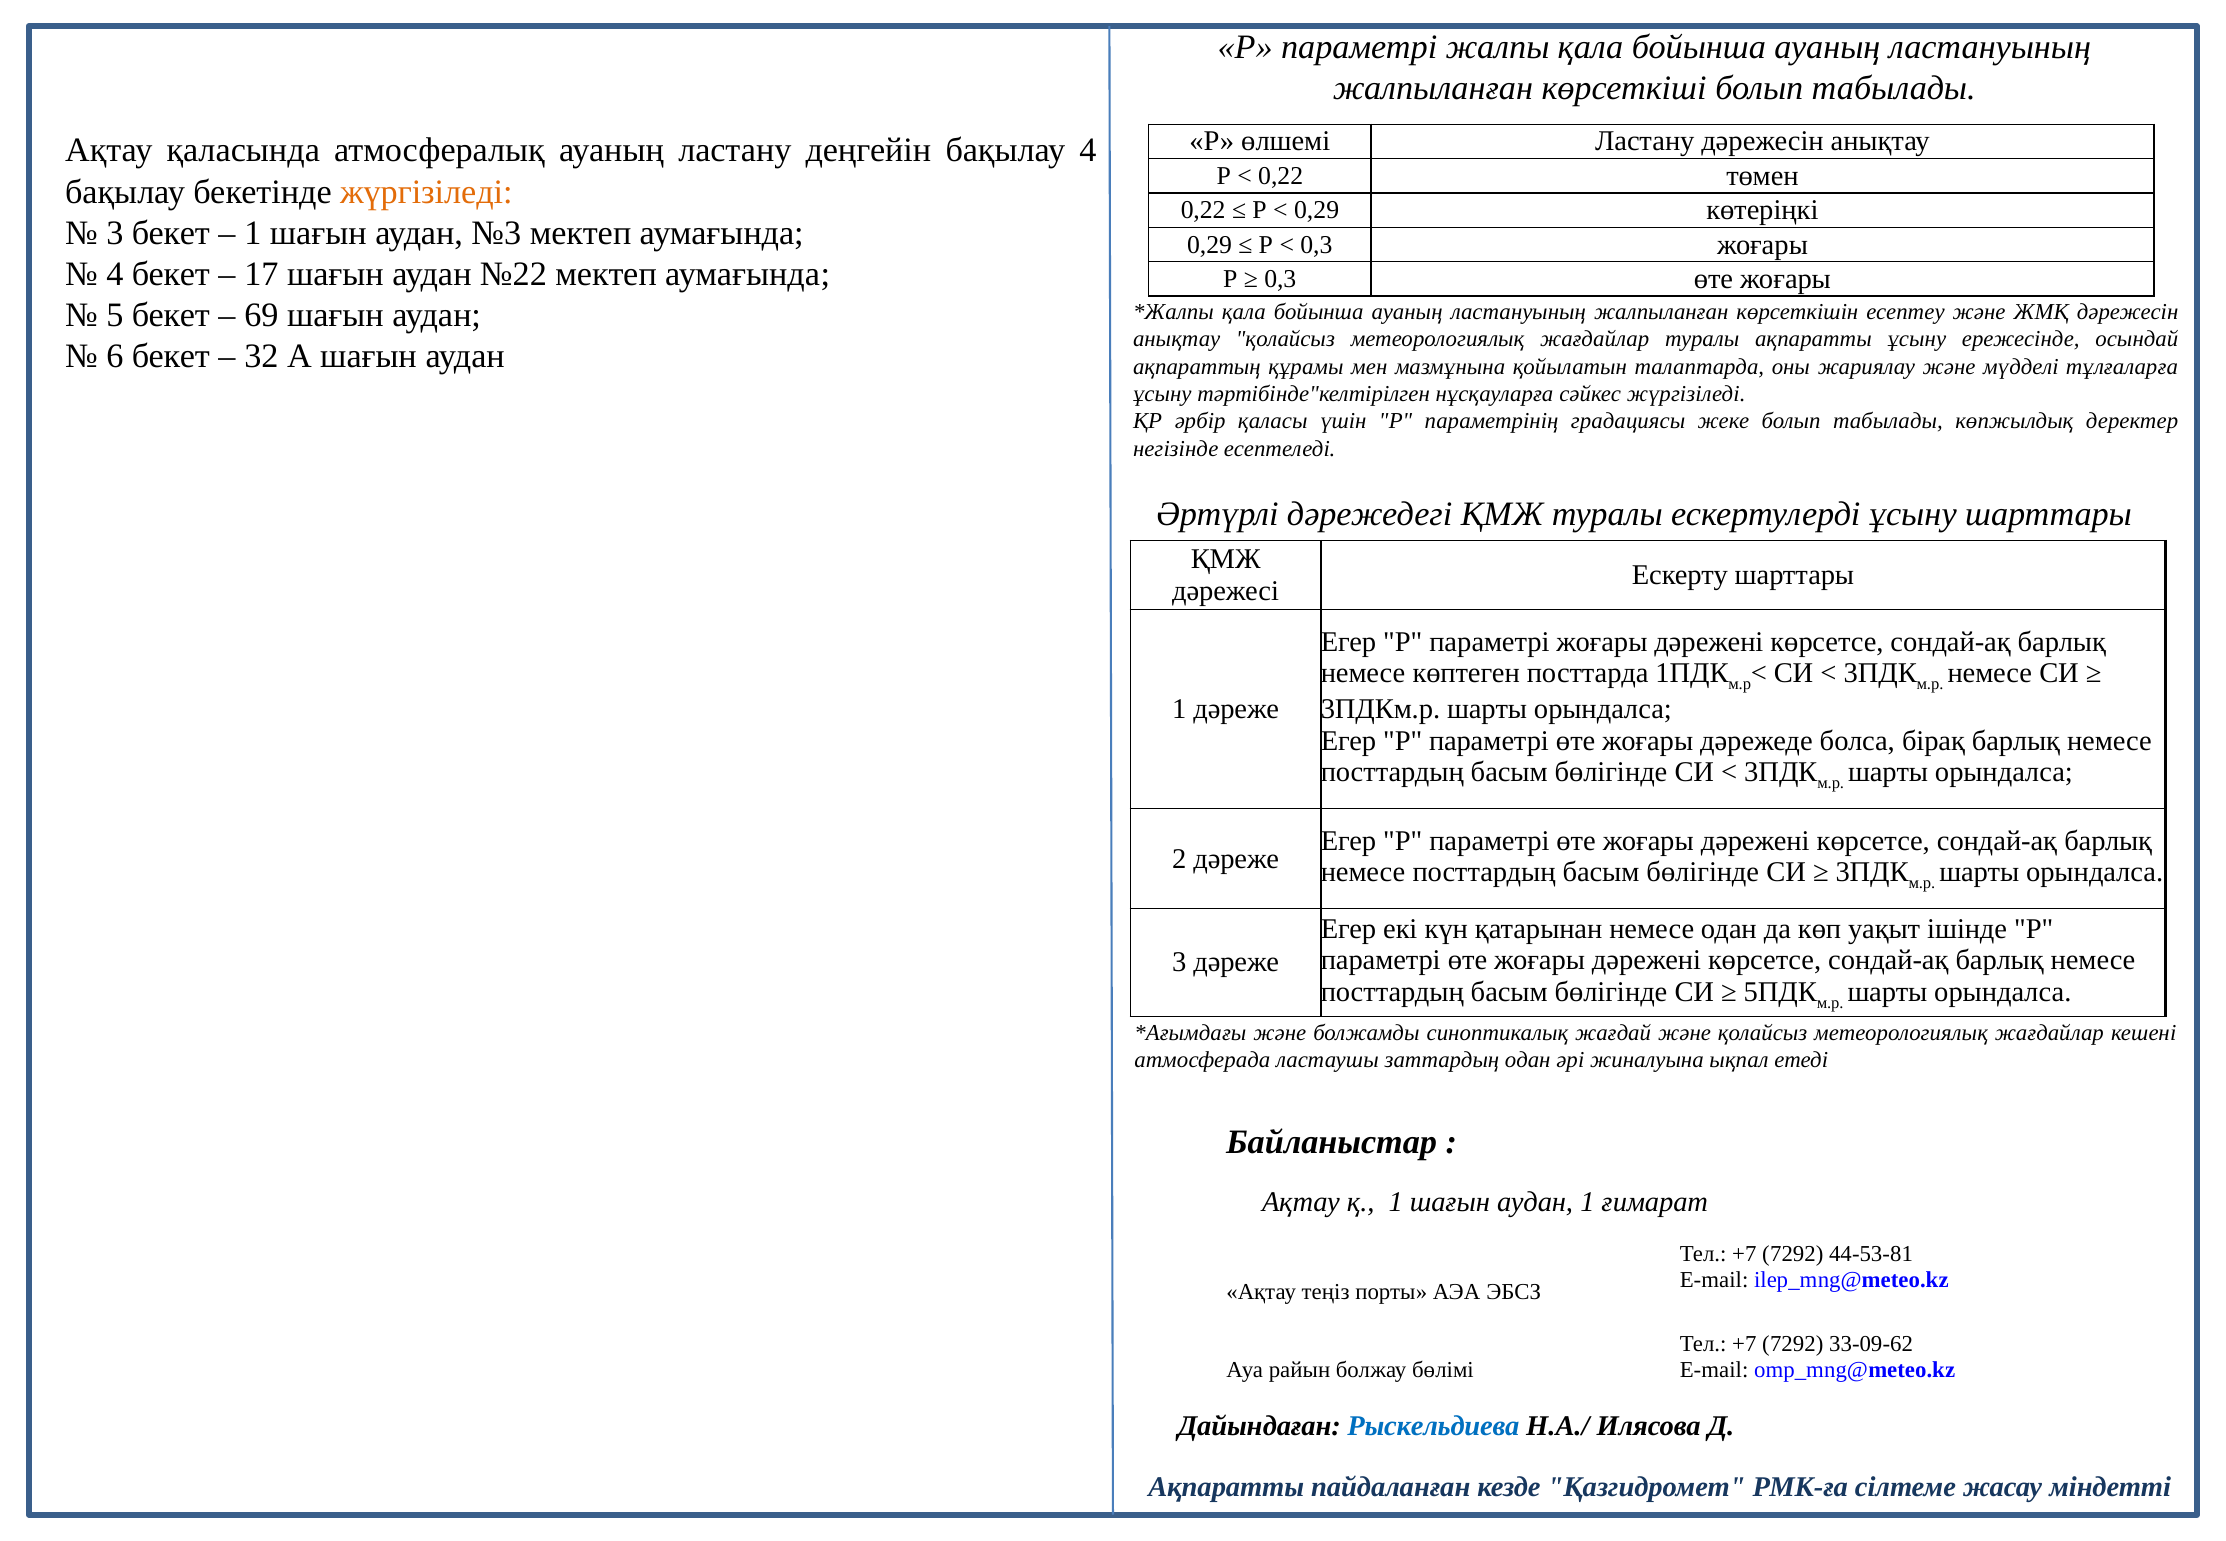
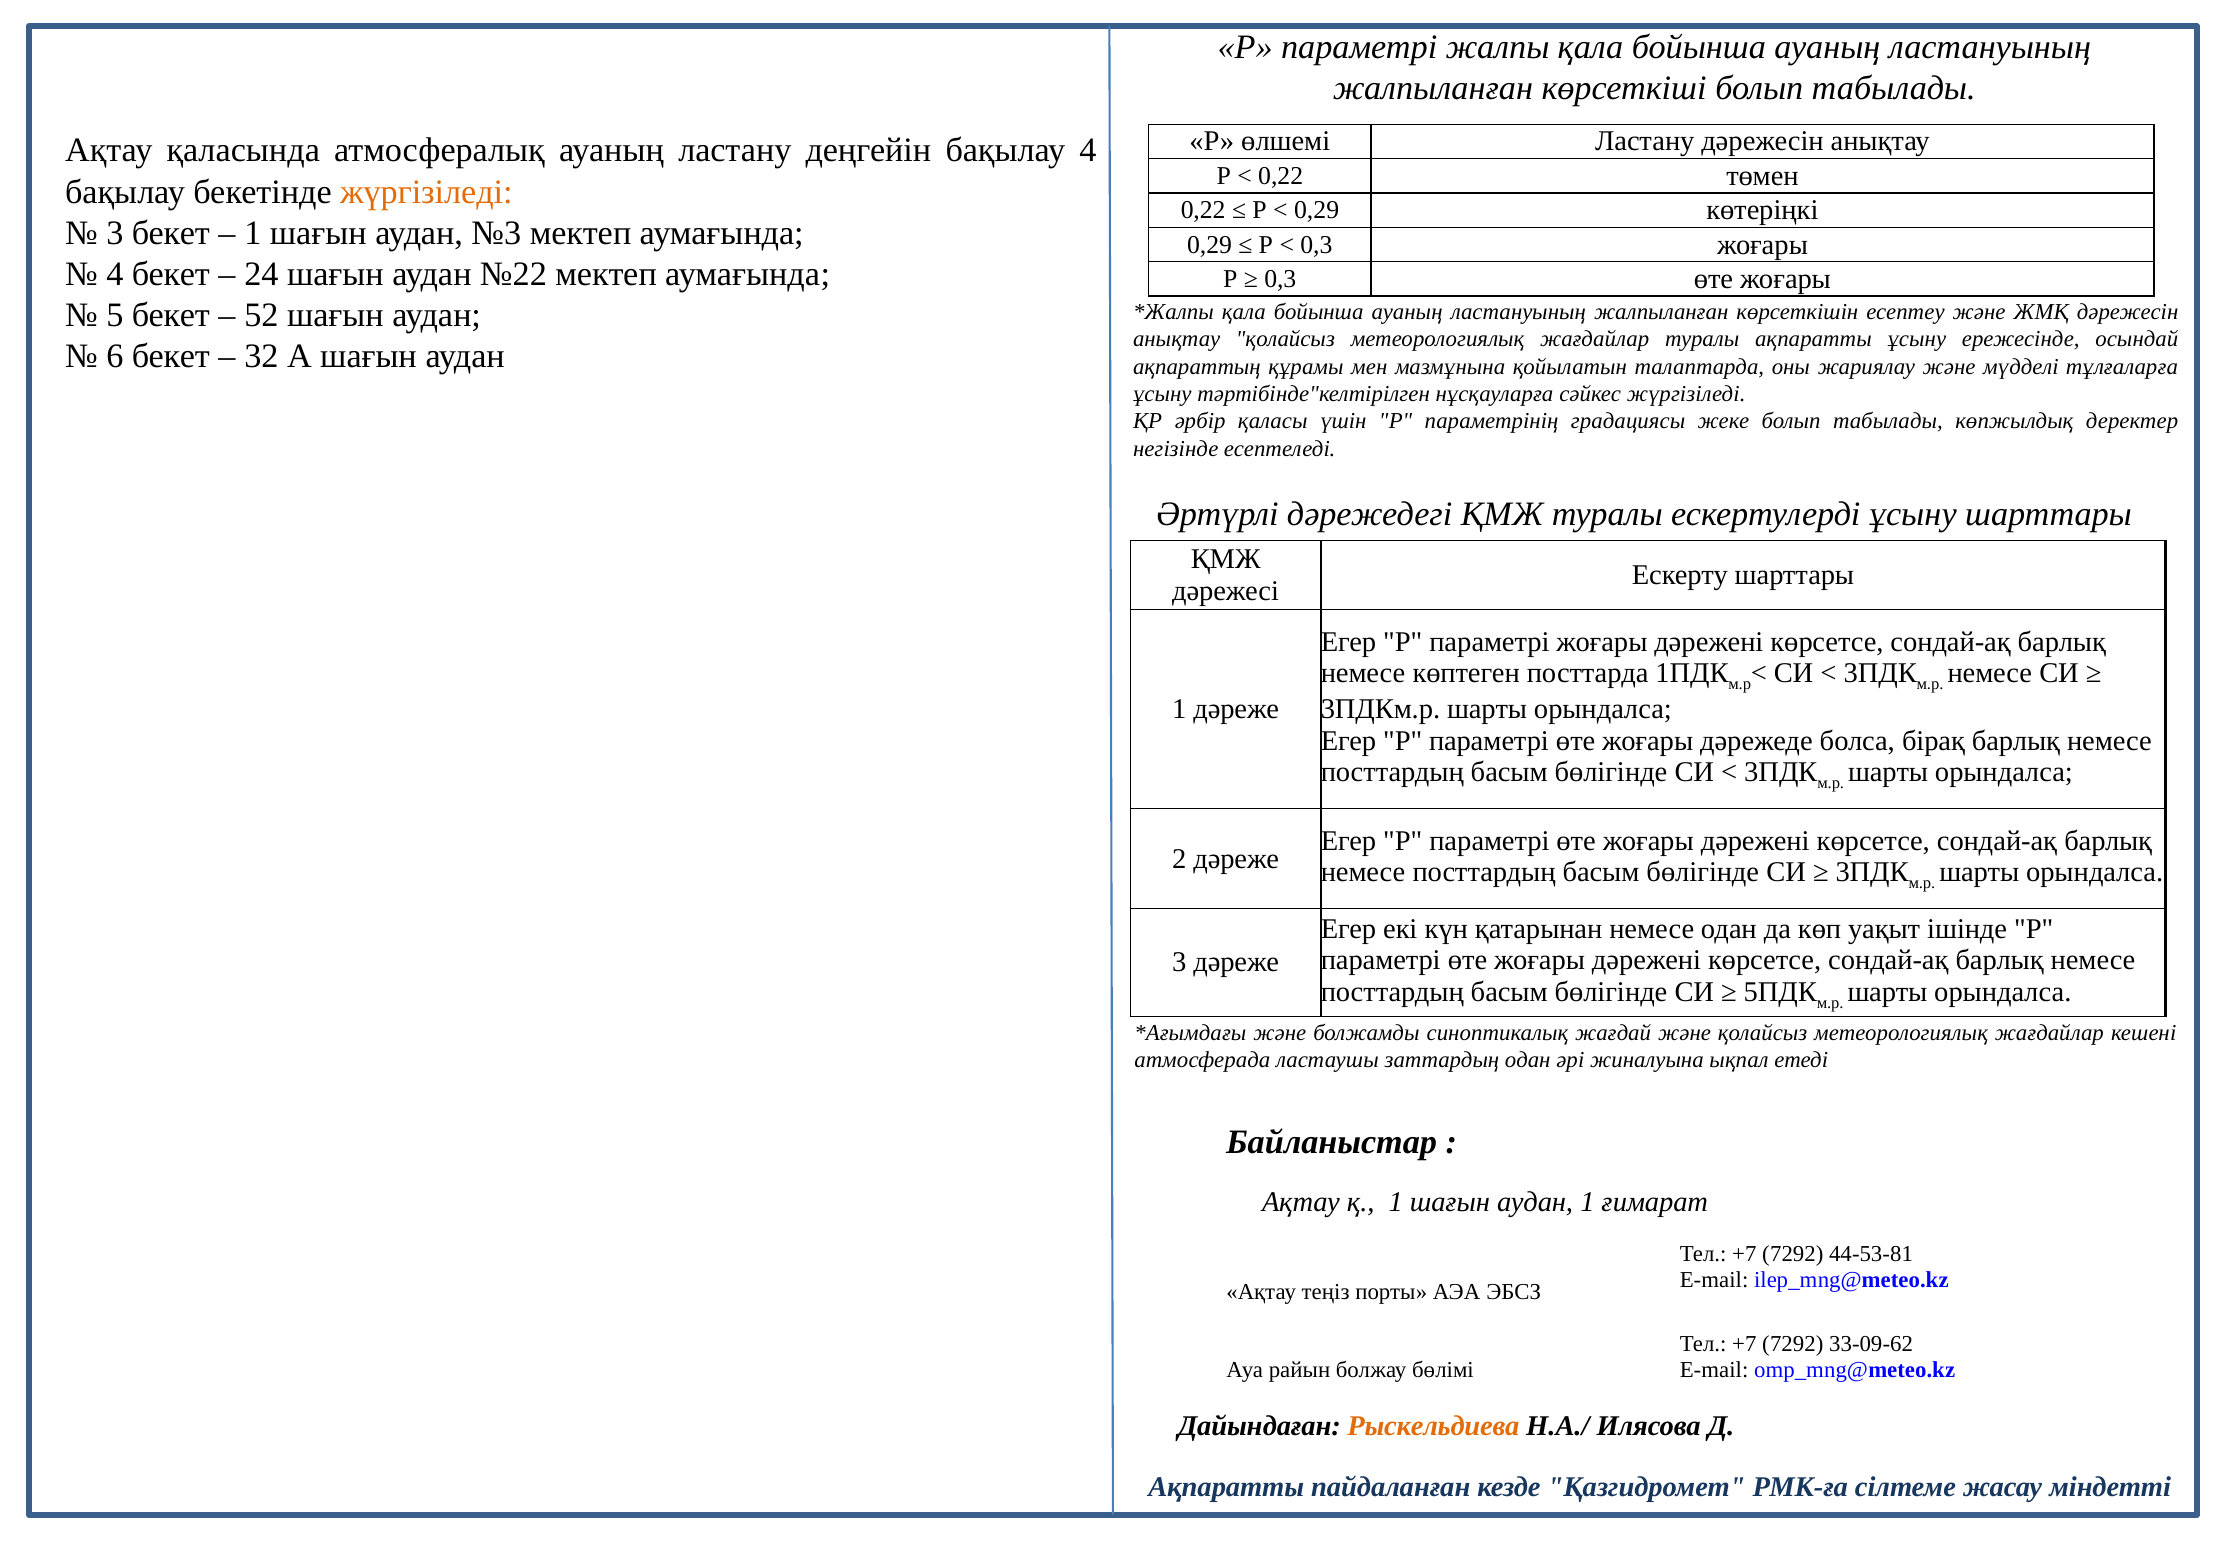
17: 17 -> 24
69: 69 -> 52
Рыскельдиева colour: blue -> orange
